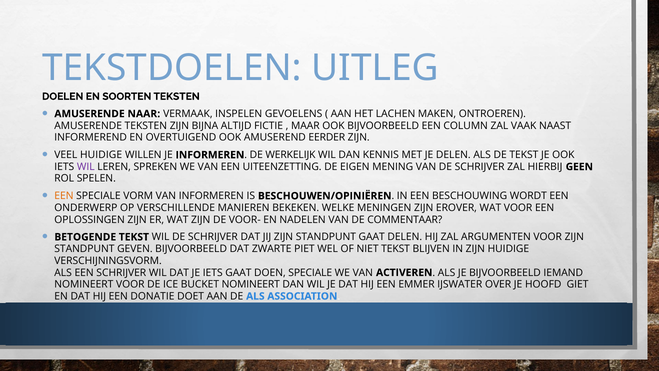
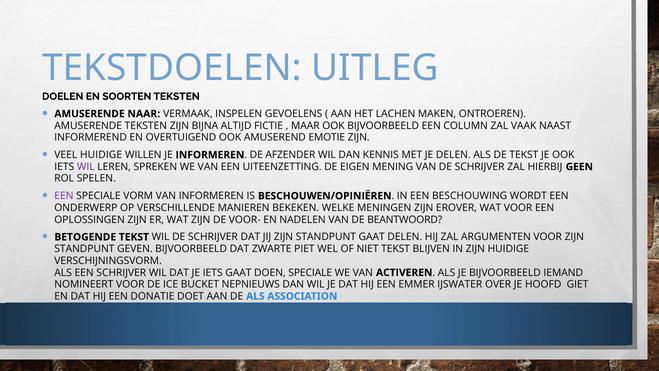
EERDER: EERDER -> EMOTIE
WERKELIJK: WERKELIJK -> AFZENDER
EEN at (64, 196) colour: orange -> purple
COMMENTAAR: COMMENTAAR -> BEANTWOORD
BUCKET NOMINEERT: NOMINEERT -> NEPNIEUWS
